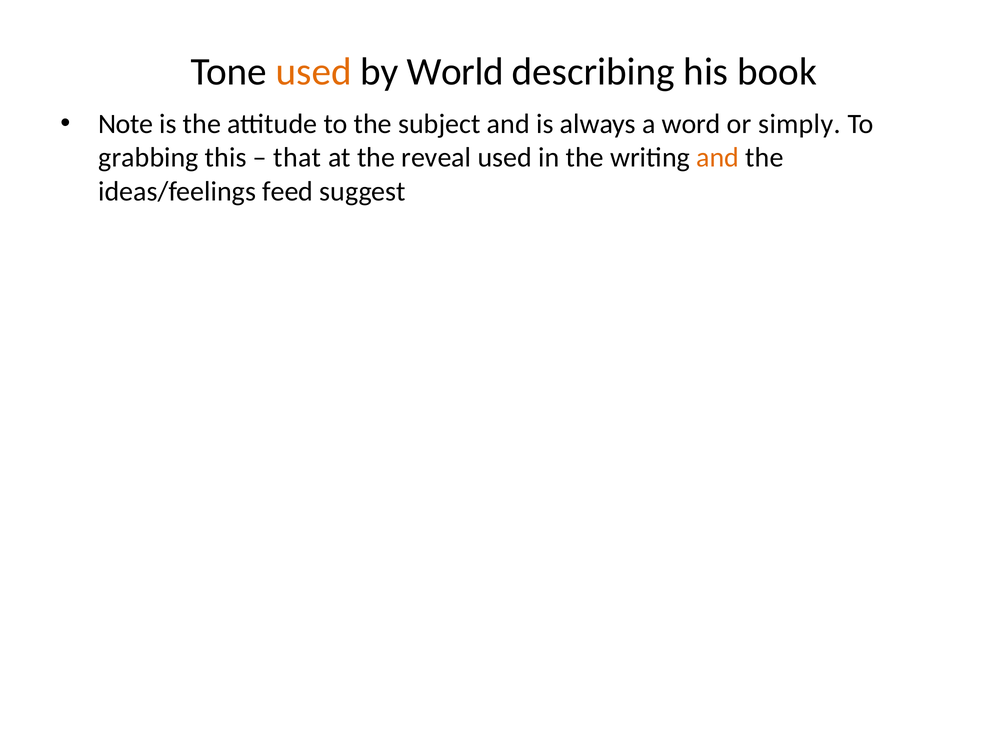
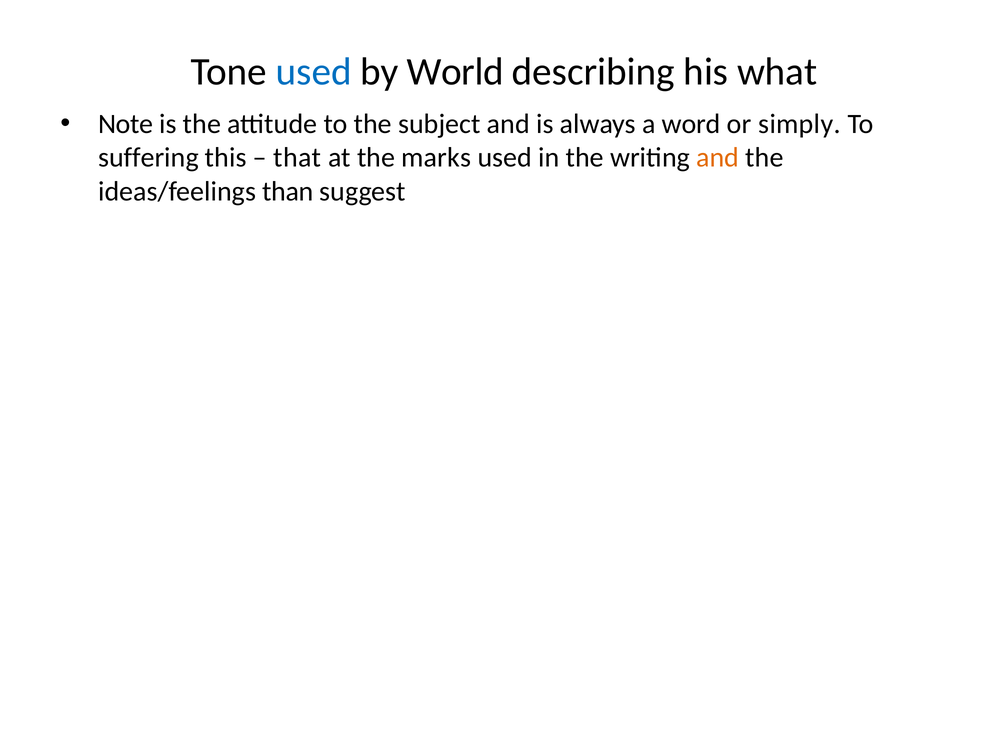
used at (314, 72) colour: orange -> blue
book: book -> what
grabbing: grabbing -> suffering
reveal: reveal -> marks
feed: feed -> than
